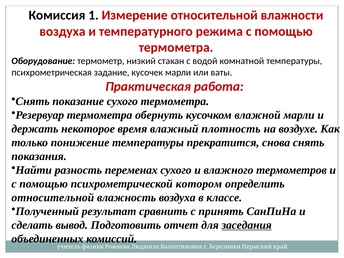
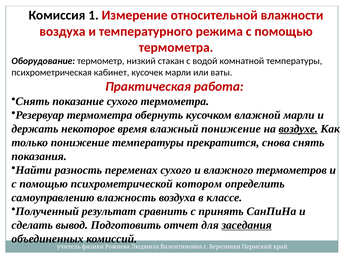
задание: задание -> кабинет
влажный плотность: плотность -> понижение
воздухе underline: none -> present
относительной at (53, 198): относительной -> самоуправлению
